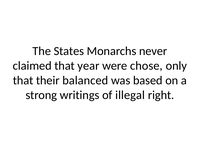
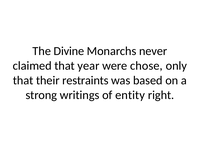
States: States -> Divine
balanced: balanced -> restraints
illegal: illegal -> entity
